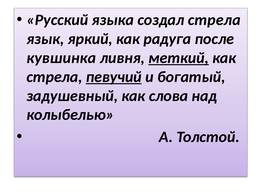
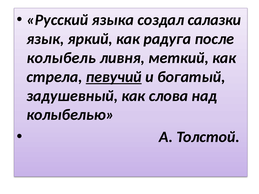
создал стрела: стрела -> салазки
кувшинка: кувшинка -> колыбель
меткий underline: present -> none
